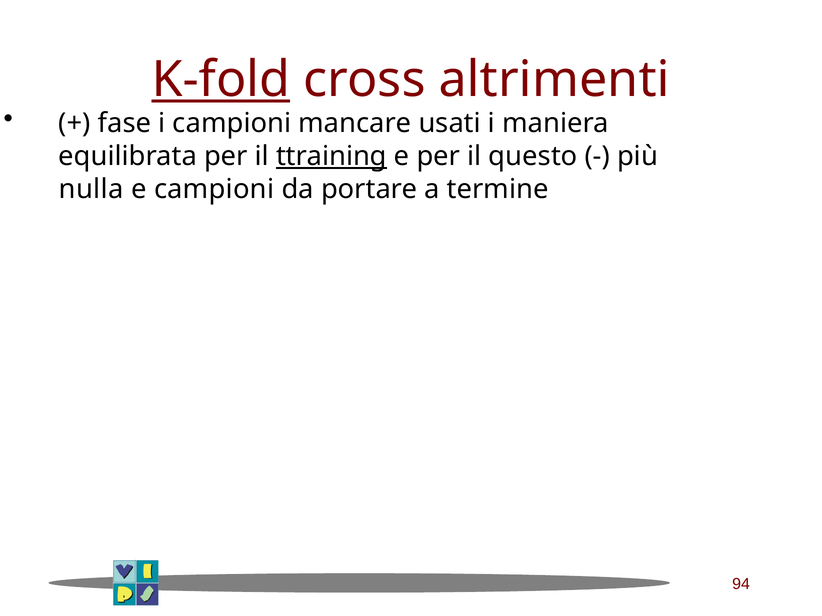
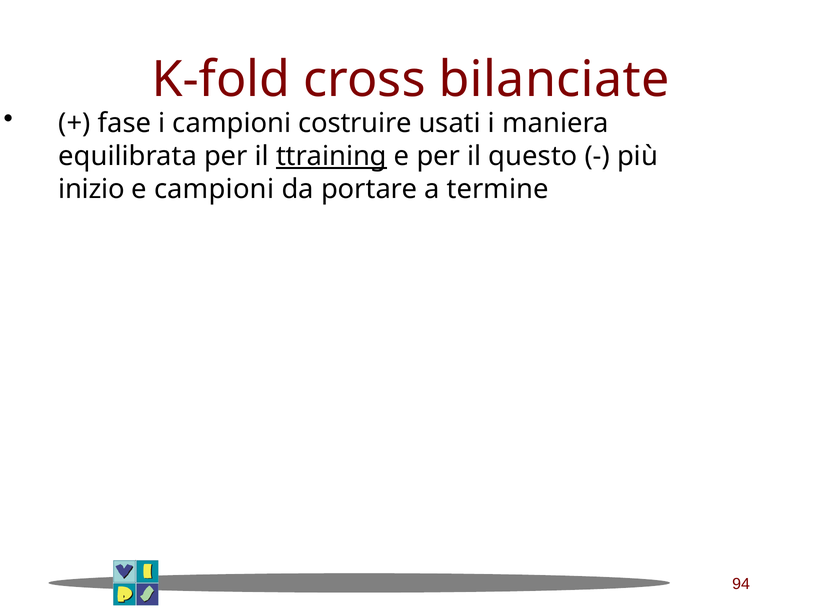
K-fold underline: present -> none
altrimenti: altrimenti -> bilanciate
mancare: mancare -> costruire
nulla: nulla -> inizio
